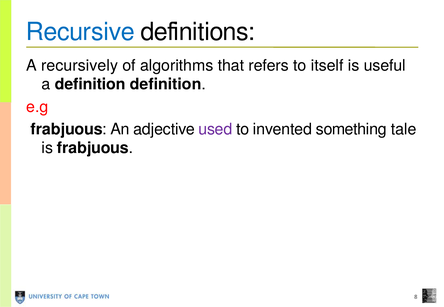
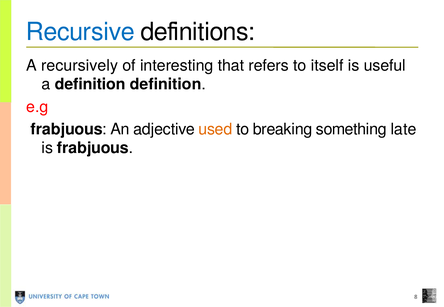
algorithms: algorithms -> interesting
used colour: purple -> orange
invented: invented -> breaking
tale: tale -> late
